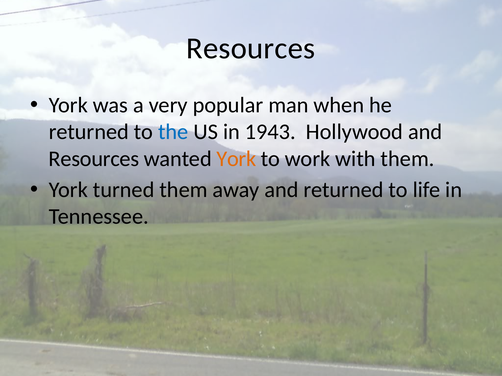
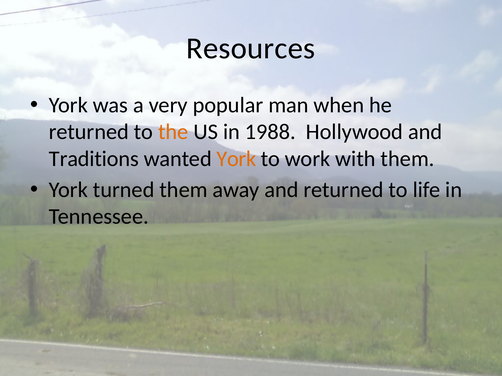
the colour: blue -> orange
1943: 1943 -> 1988
Resources at (94, 159): Resources -> Traditions
